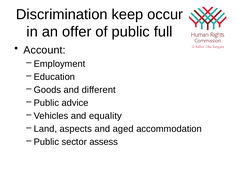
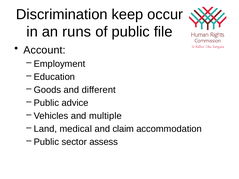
offer: offer -> runs
full: full -> file
equality: equality -> multiple
aspects: aspects -> medical
aged: aged -> claim
